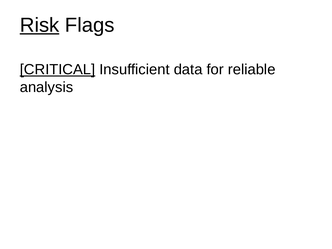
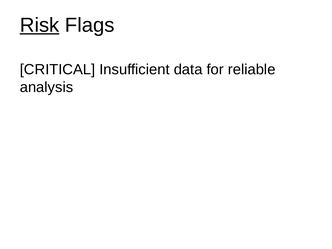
CRITICAL underline: present -> none
